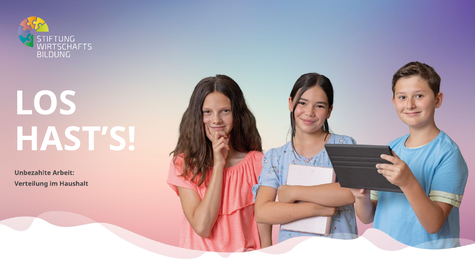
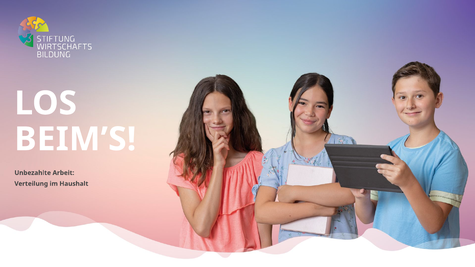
HAST’S: HAST’S -> BEIM’S
